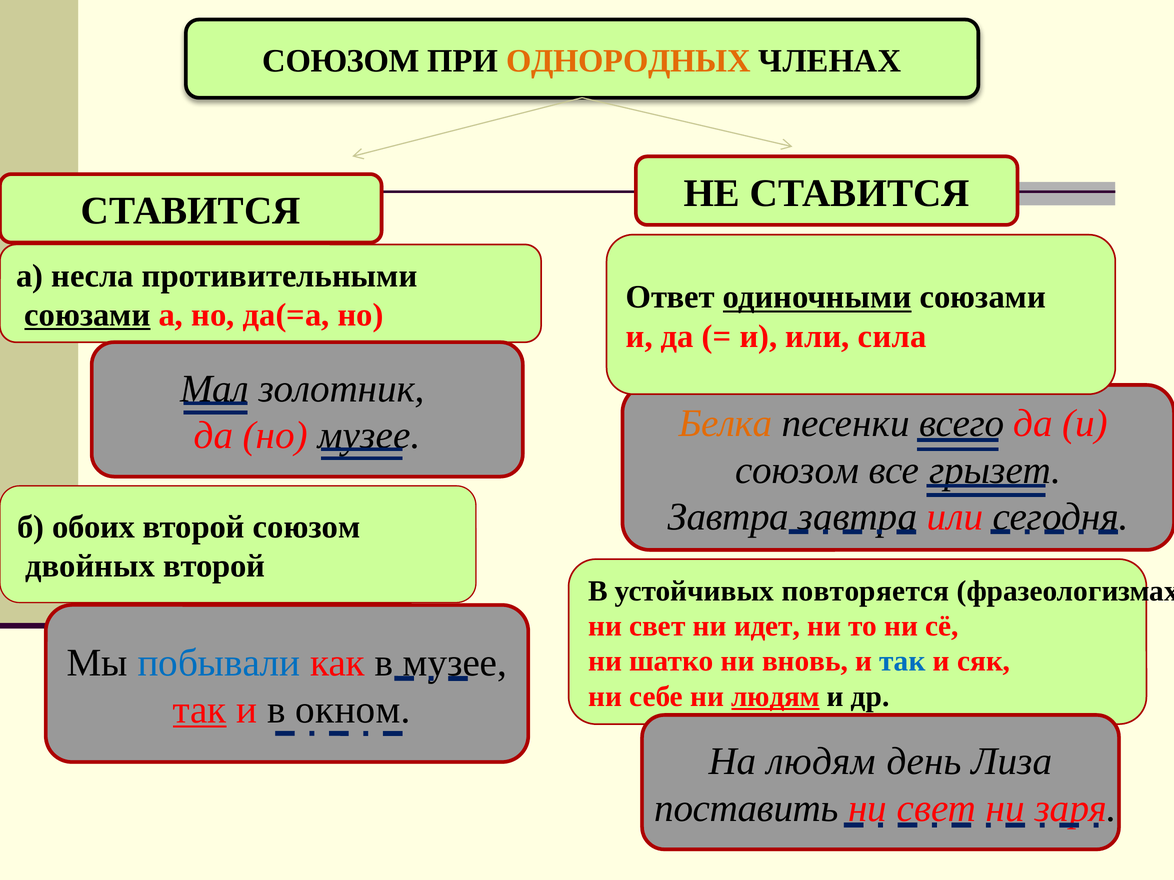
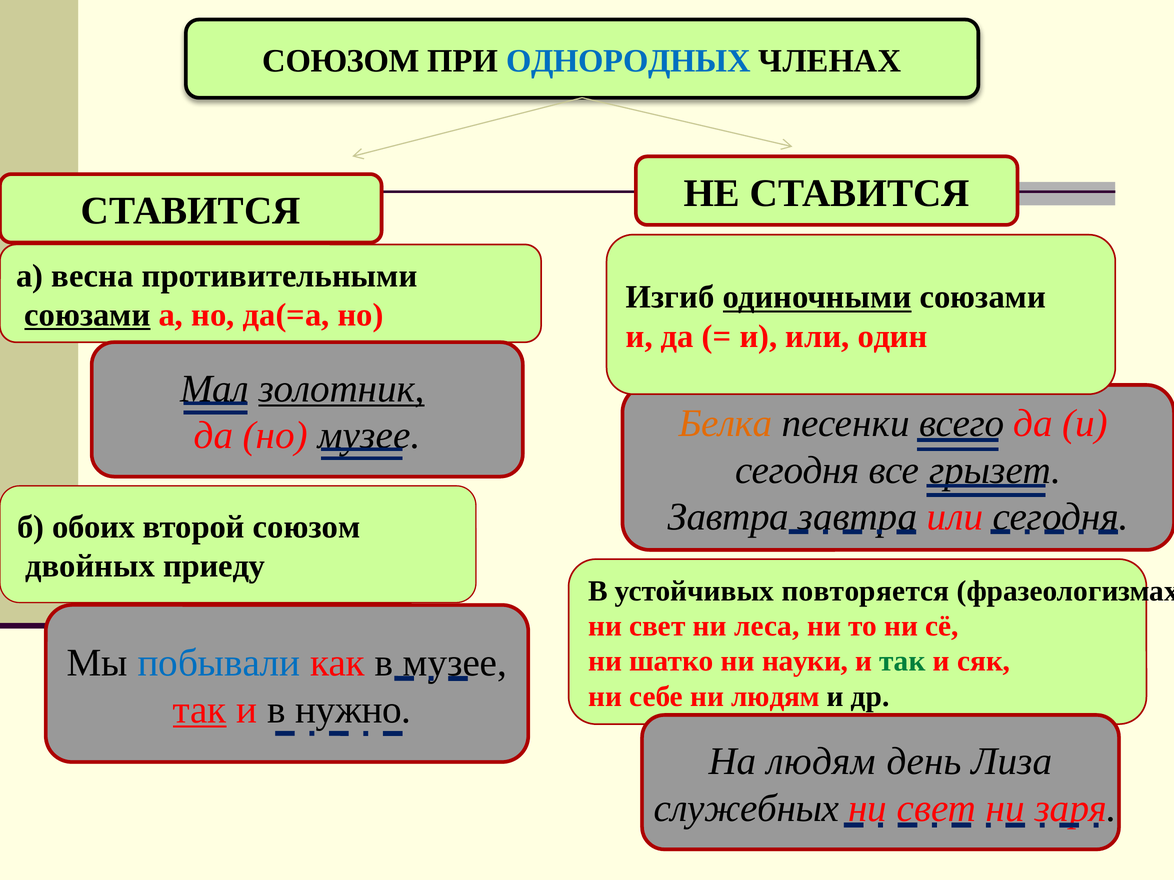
ОДНОРОДНЫХ colour: orange -> blue
несла: несла -> весна
Ответ: Ответ -> Изгиб
сила: сила -> один
золотник underline: none -> present
союзом at (797, 470): союзом -> сегодня
двойных второй: второй -> приеду
идет: идет -> леса
вновь: вновь -> науки
так at (902, 662) colour: blue -> green
людям at (775, 697) underline: present -> none
окном: окном -> нужно
поставить: поставить -> служебных
